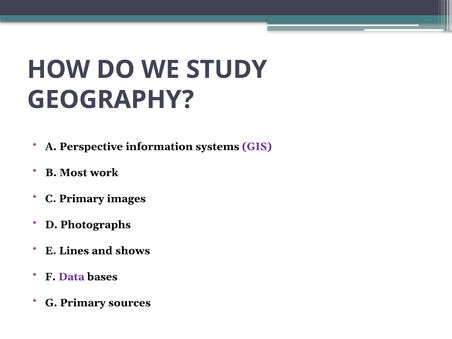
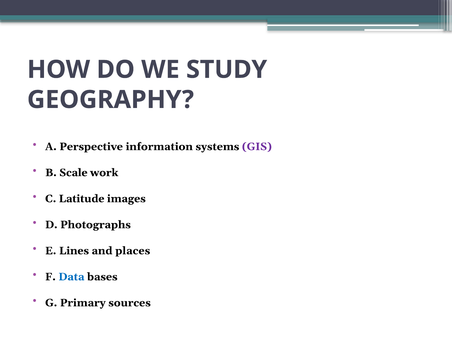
Most: Most -> Scale
C Primary: Primary -> Latitude
shows: shows -> places
Data colour: purple -> blue
